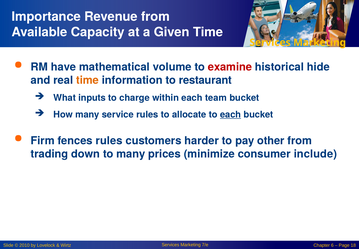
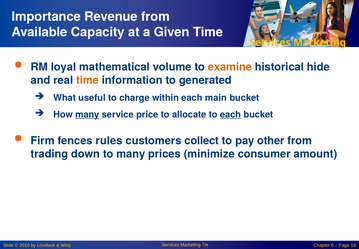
have: have -> loyal
examine colour: red -> orange
restaurant: restaurant -> generated
inputs: inputs -> useful
team: team -> main
many at (87, 114) underline: none -> present
service rules: rules -> price
harder: harder -> collect
include: include -> amount
